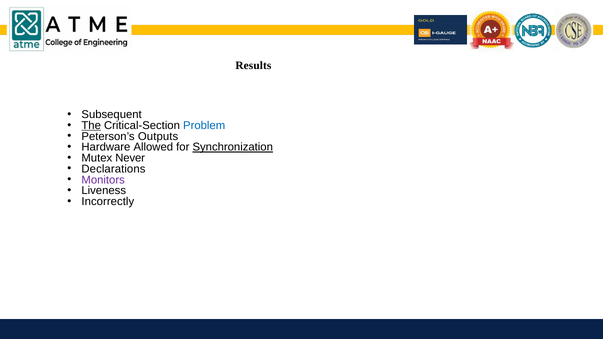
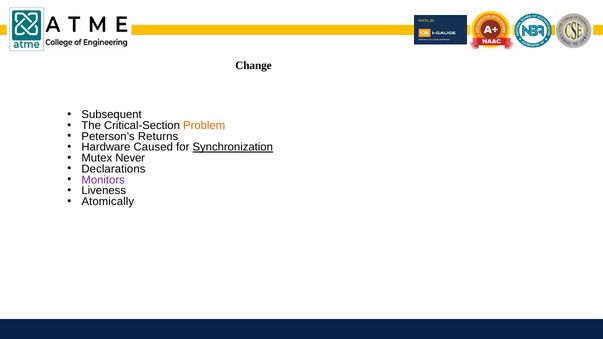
Results: Results -> Change
The underline: present -> none
Problem colour: blue -> orange
Outputs: Outputs -> Returns
Allowed: Allowed -> Caused
Incorrectly: Incorrectly -> Atomically
